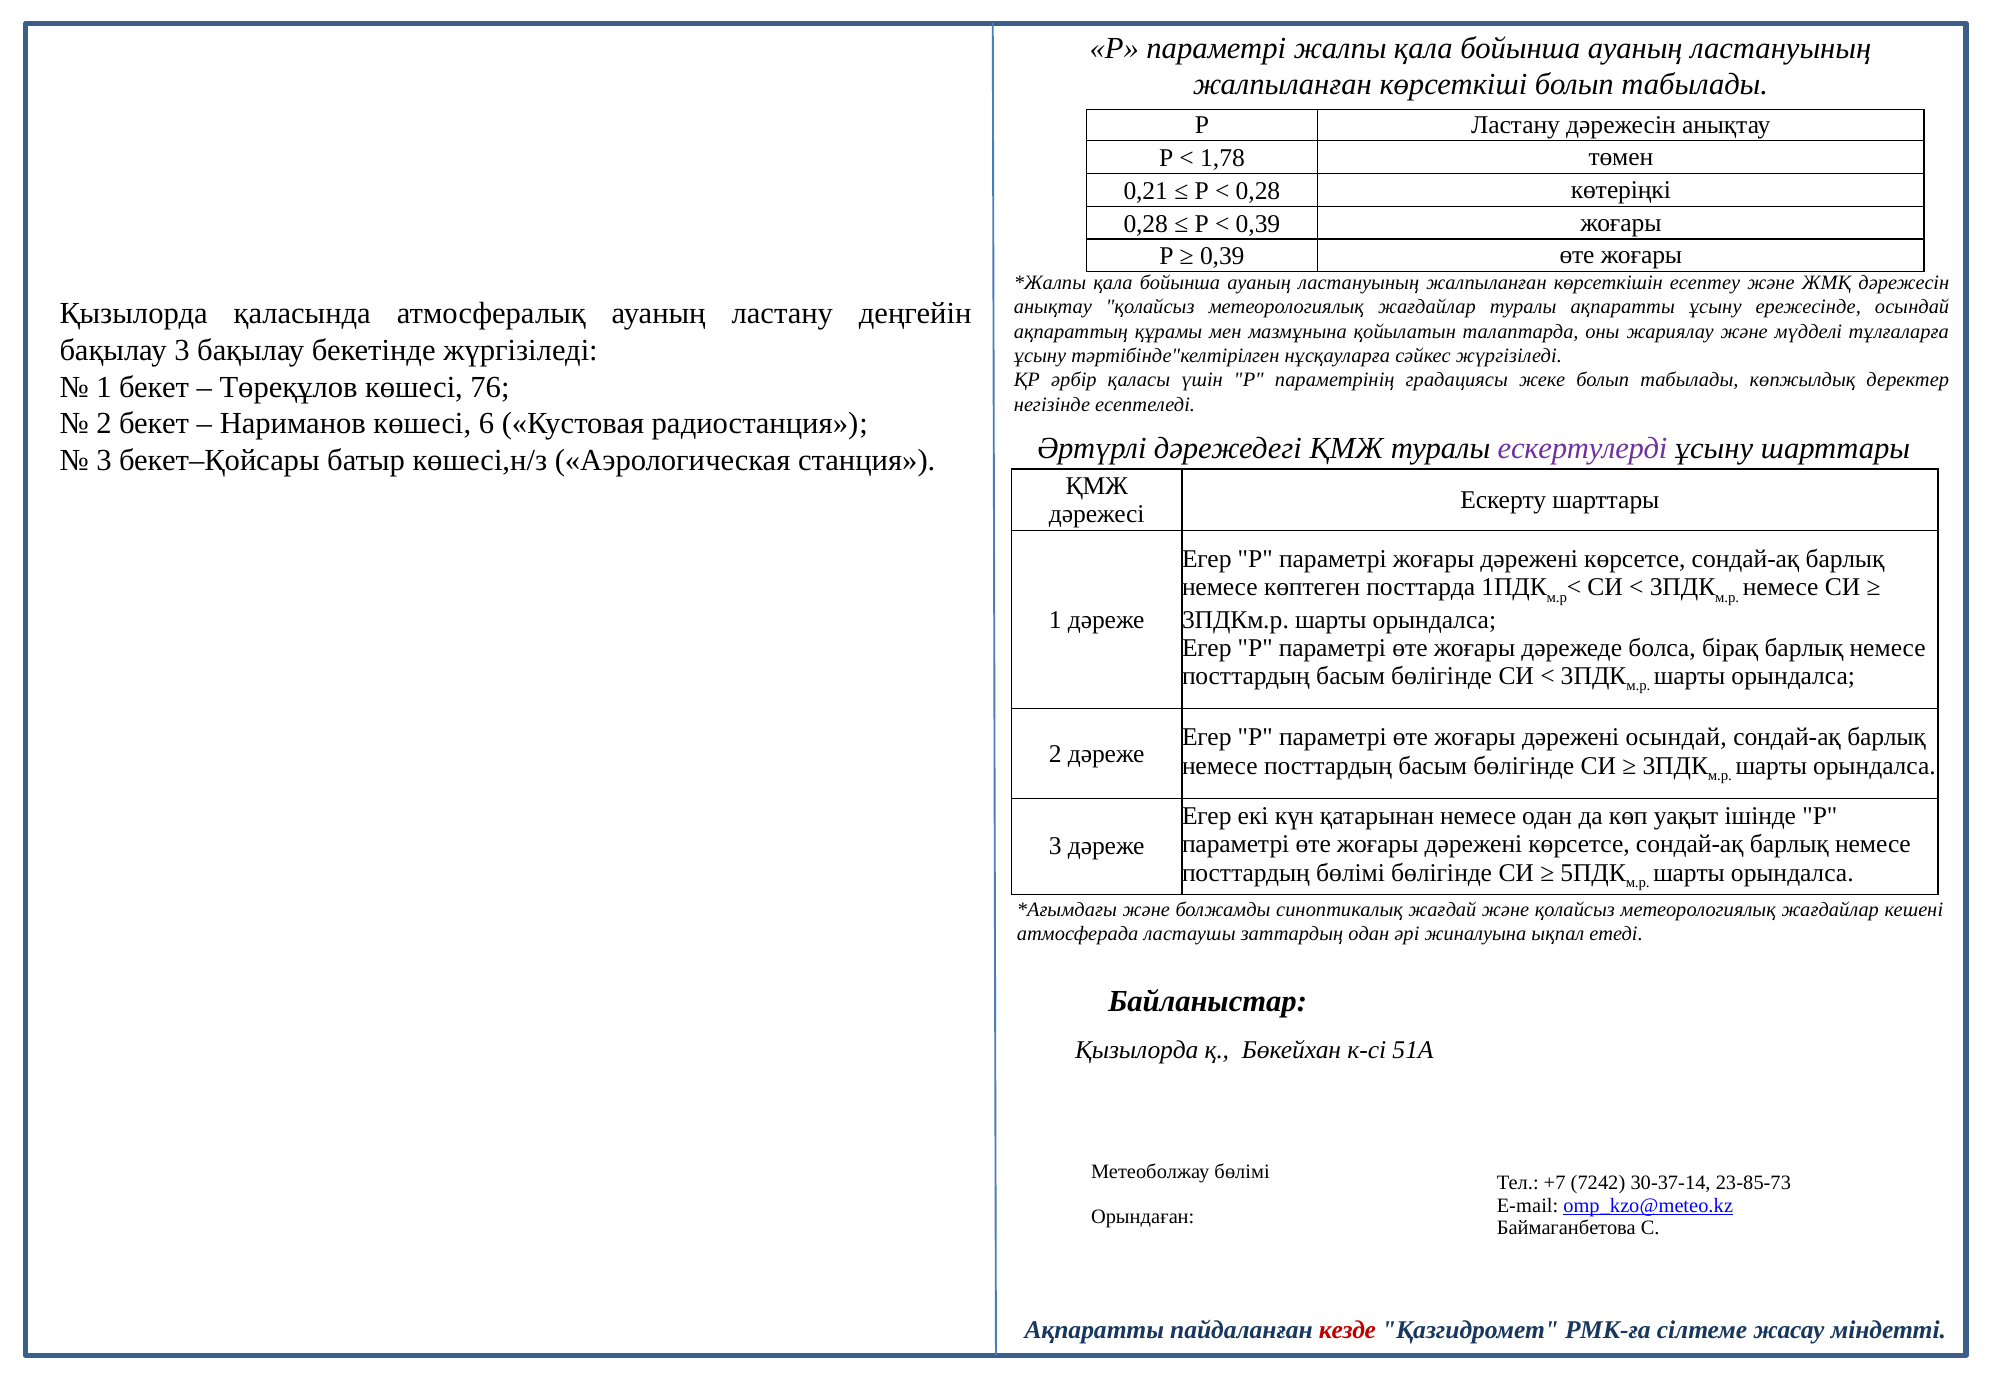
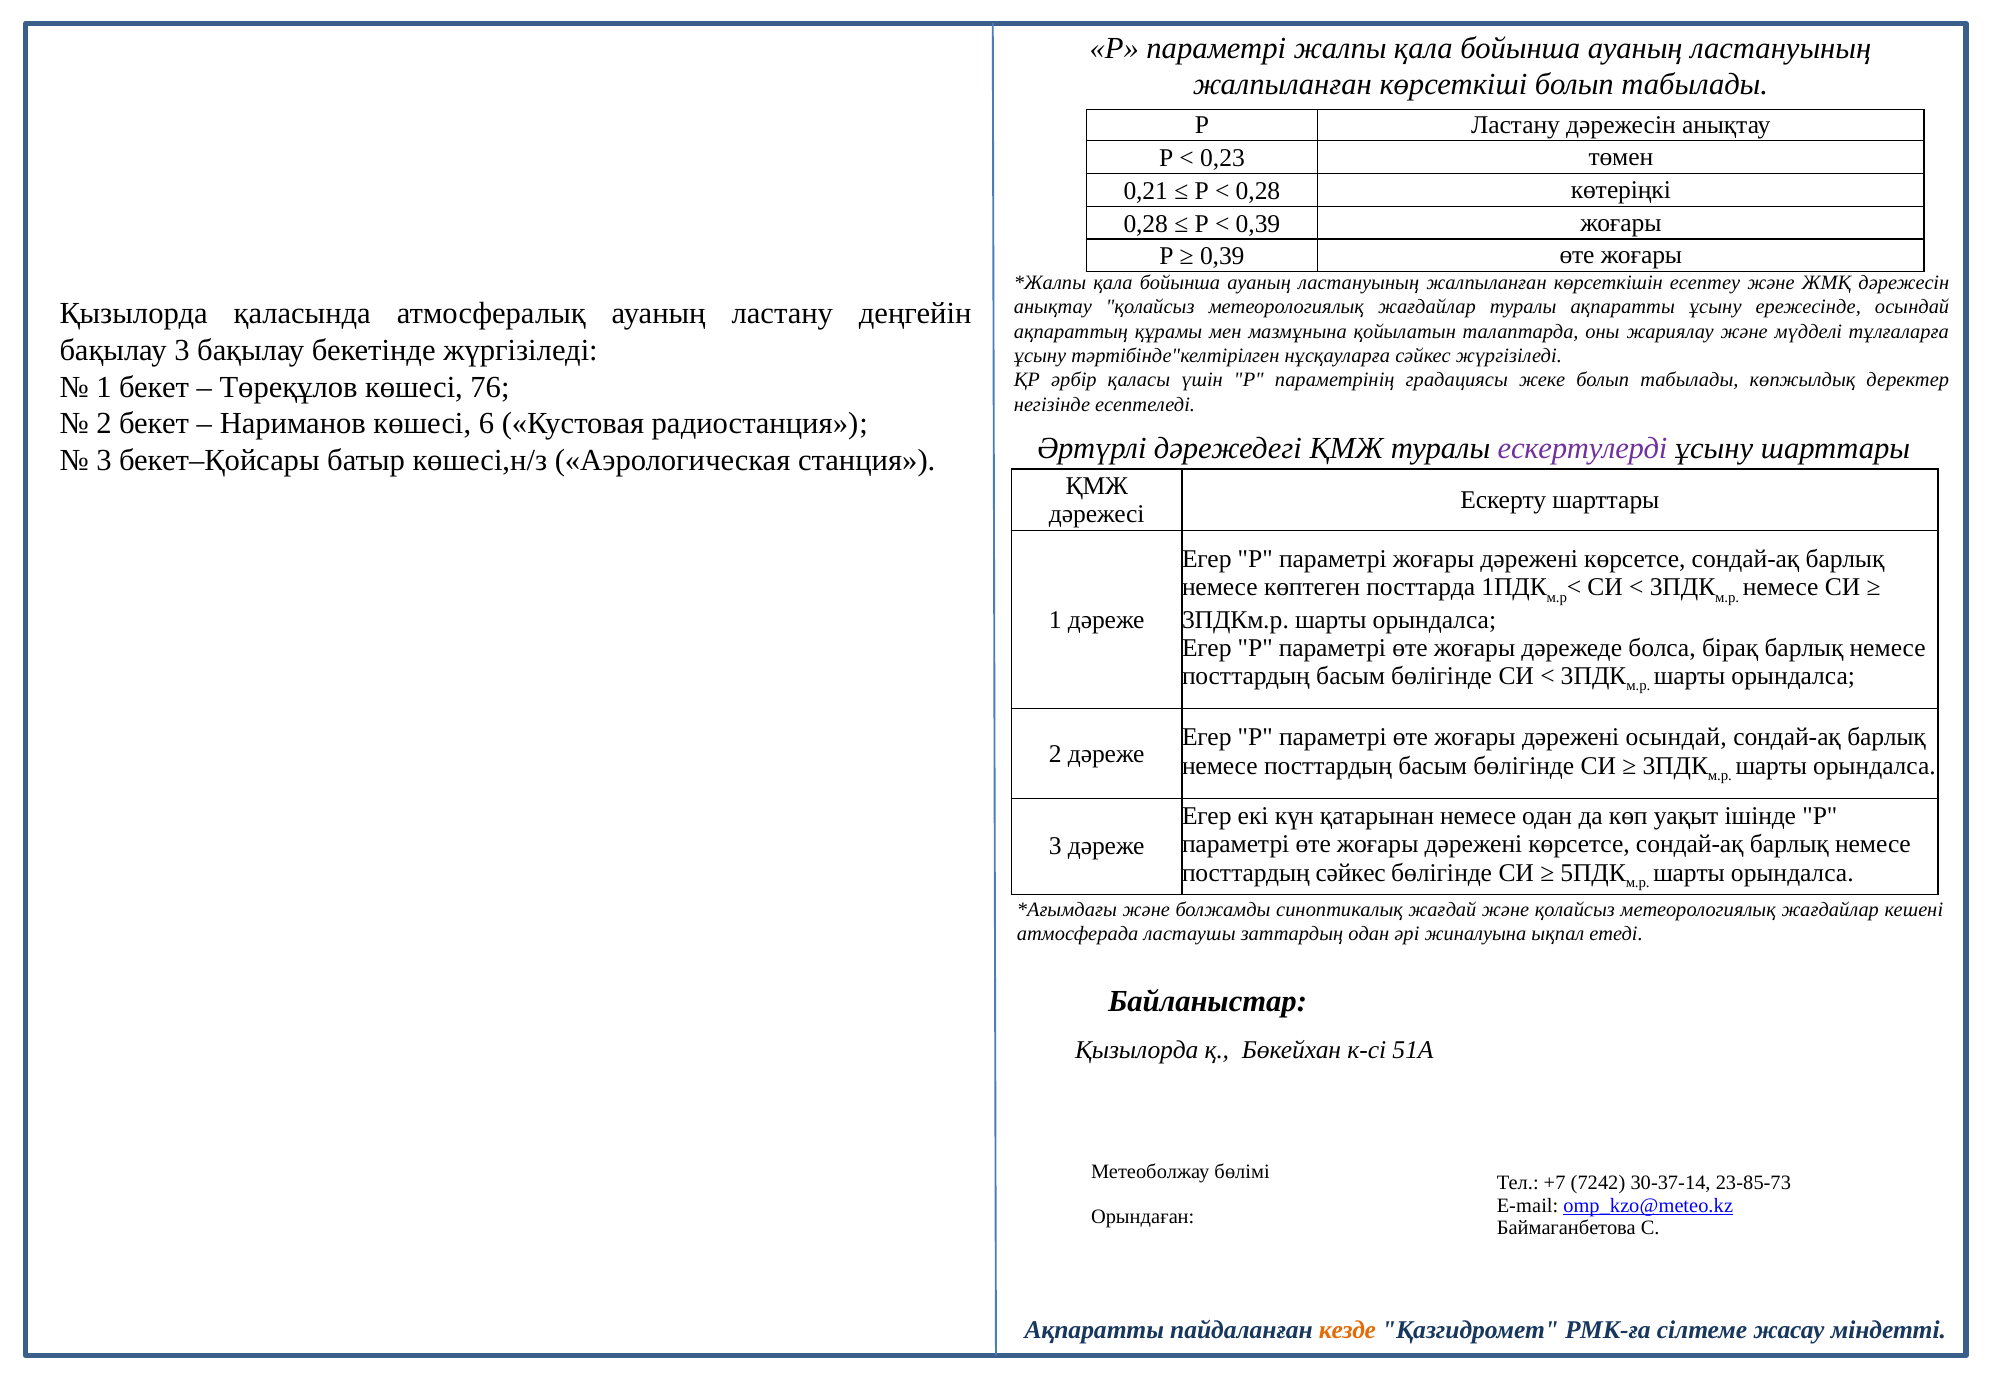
1,78: 1,78 -> 0,23
посттардың бөлімі: бөлімі -> сәйкес
кезде colour: red -> orange
